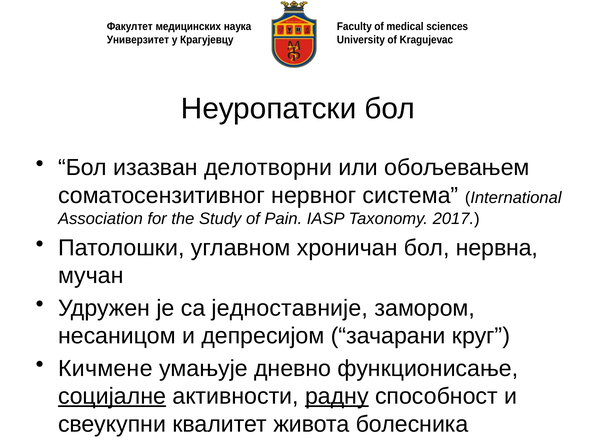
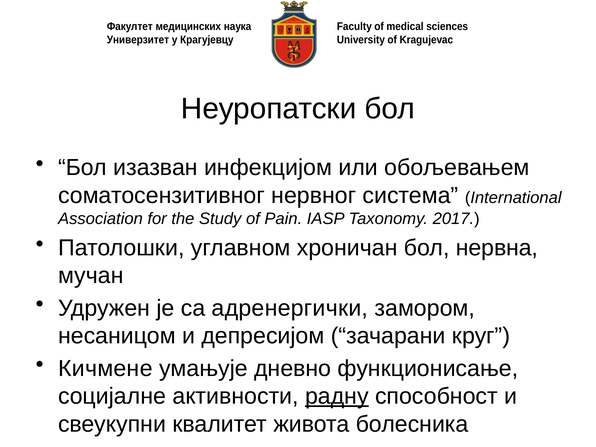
делотворни: делотворни -> инфекцијом
једноставније: једноставније -> адренергички
социјалне underline: present -> none
